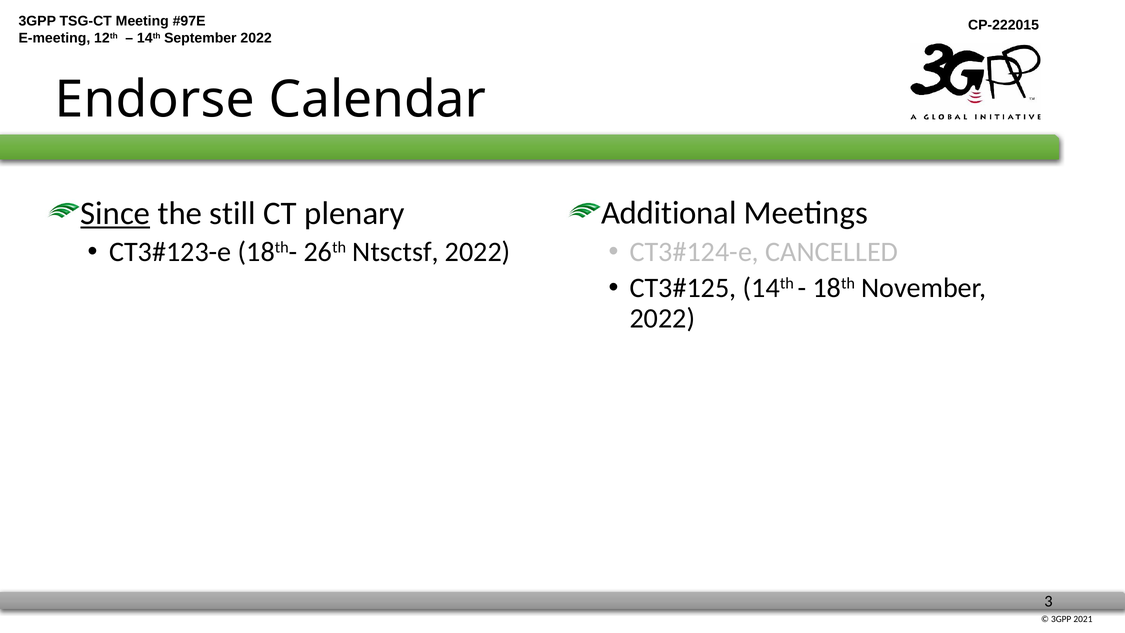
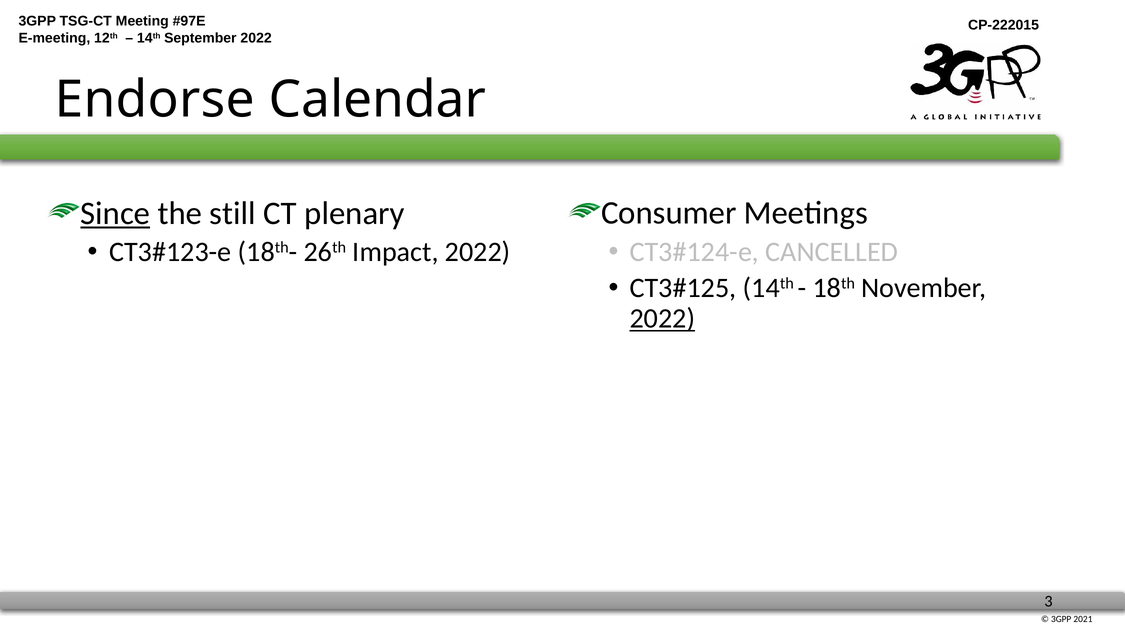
Additional: Additional -> Consumer
Ntsctsf: Ntsctsf -> Impact
2022 at (662, 318) underline: none -> present
